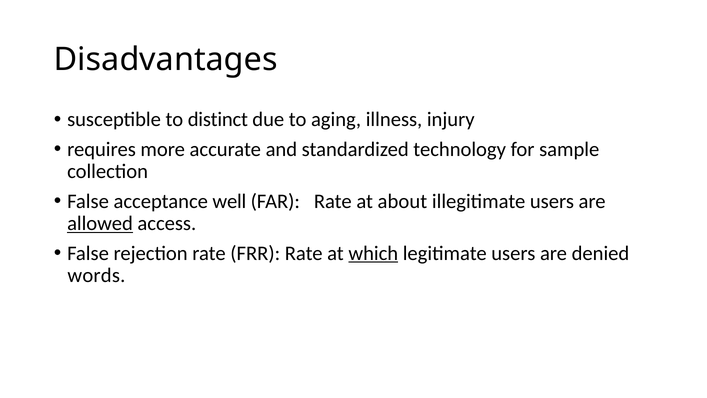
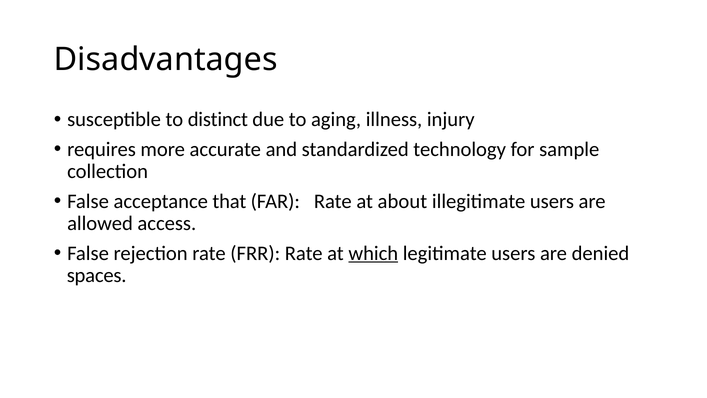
well: well -> that
allowed underline: present -> none
words: words -> spaces
